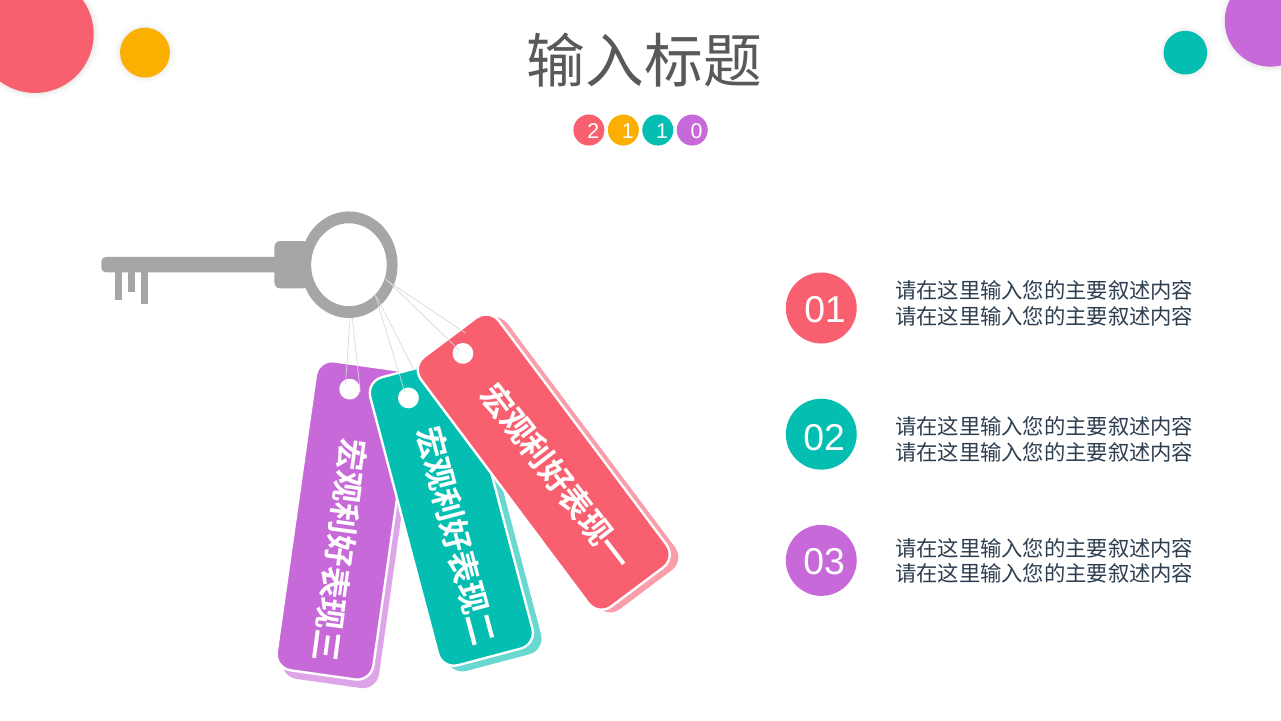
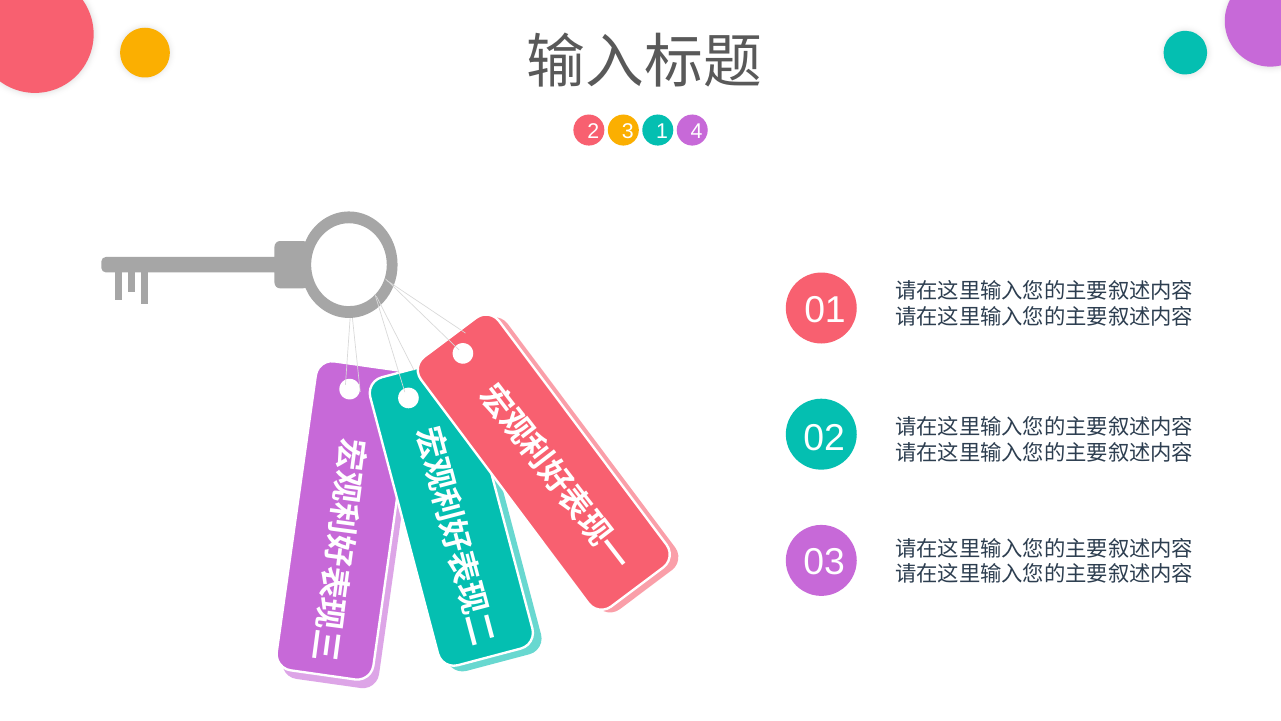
2 1: 1 -> 3
0: 0 -> 4
